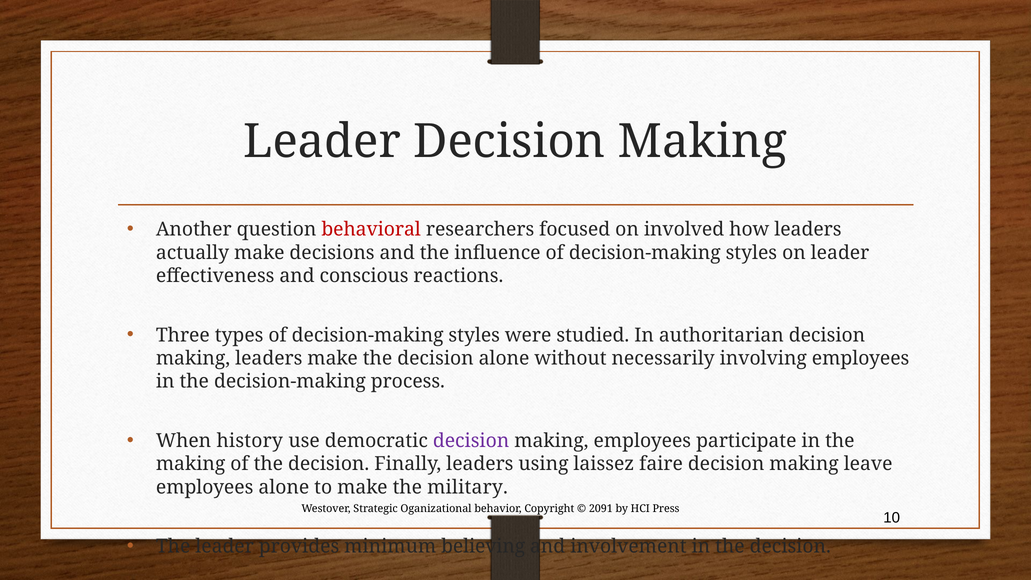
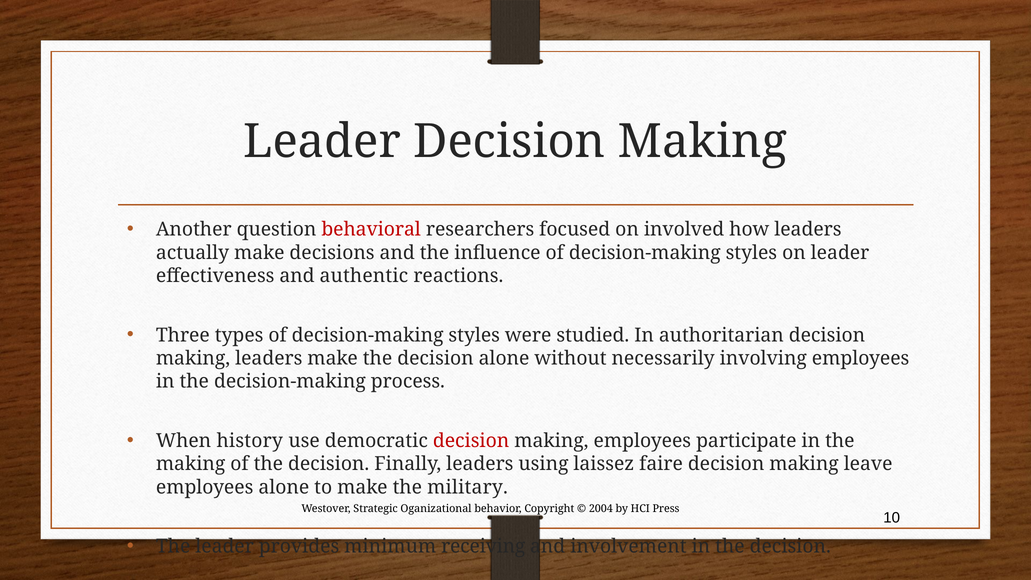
conscious: conscious -> authentic
decision at (471, 441) colour: purple -> red
2091: 2091 -> 2004
believing: believing -> receiving
